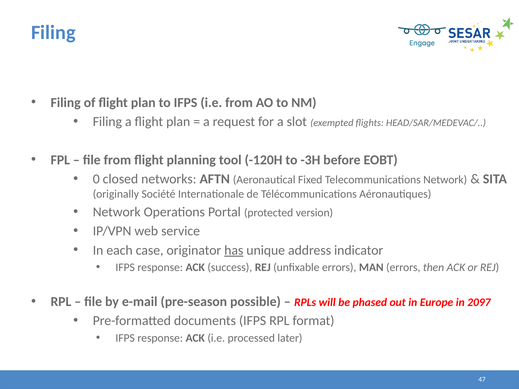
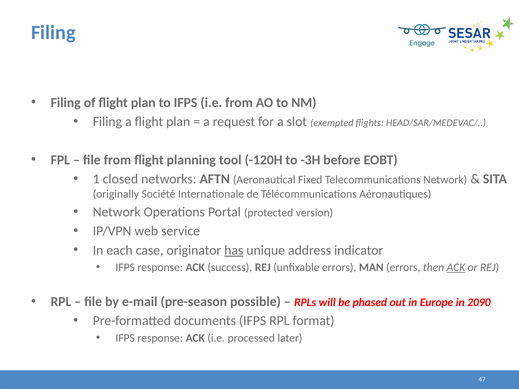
0: 0 -> 1
ACK at (456, 268) underline: none -> present
2097: 2097 -> 2090
